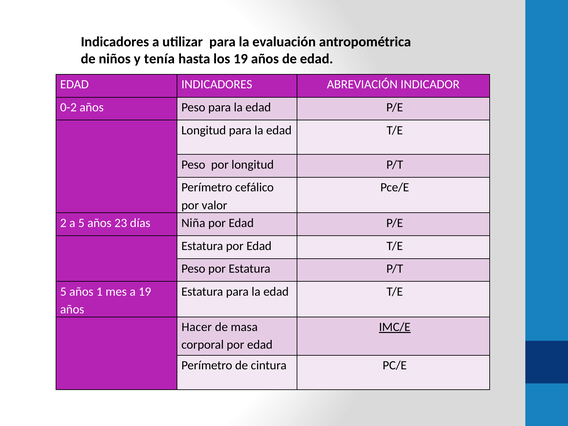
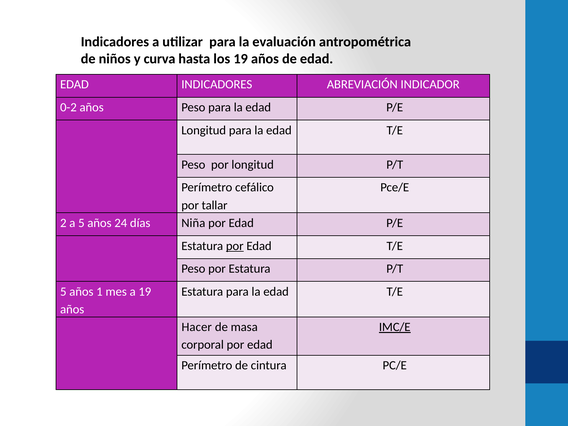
tenía: tenía -> curva
valor: valor -> tallar
23: 23 -> 24
por at (235, 246) underline: none -> present
